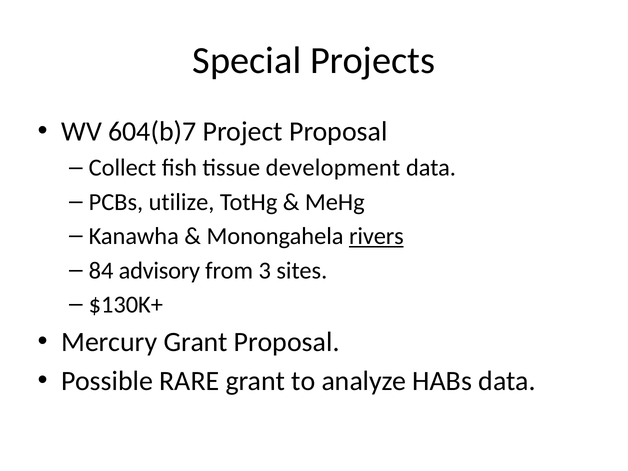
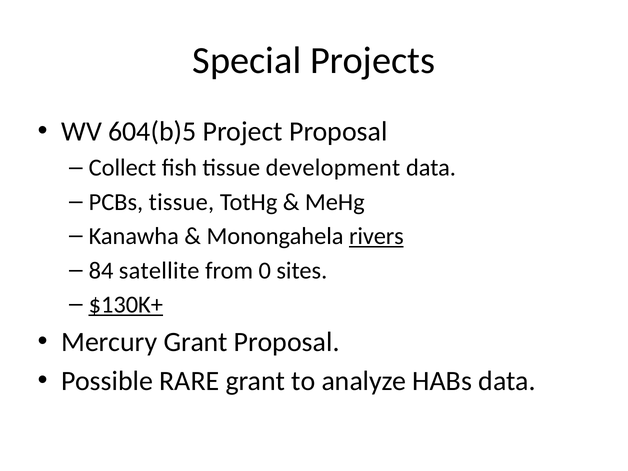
604(b)7: 604(b)7 -> 604(b)5
PCBs utilize: utilize -> tissue
advisory: advisory -> satellite
3: 3 -> 0
$130K+ underline: none -> present
